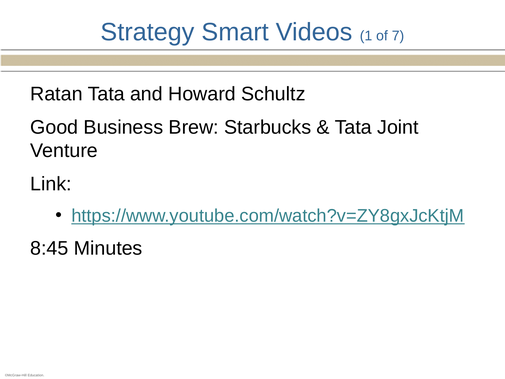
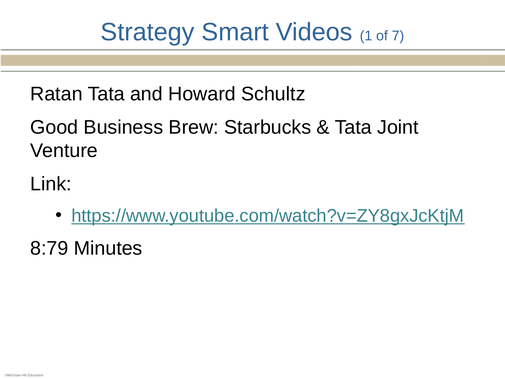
8:45: 8:45 -> 8:79
